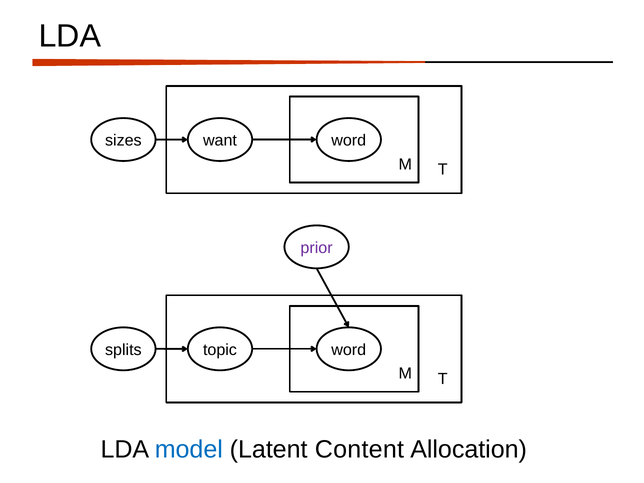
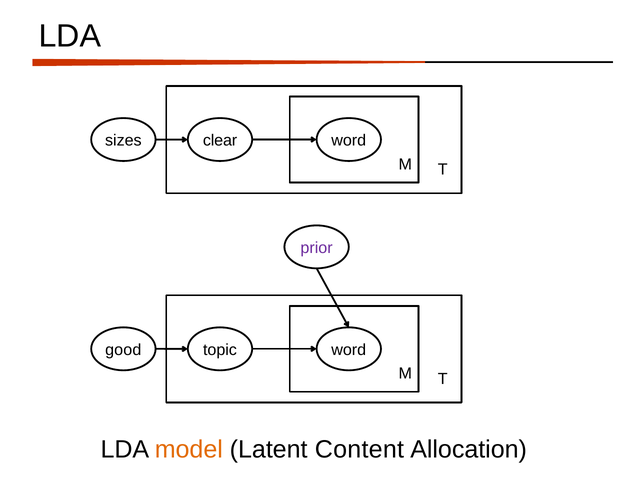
want: want -> clear
splits: splits -> good
model colour: blue -> orange
